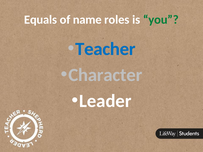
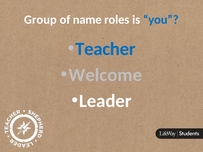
Equals: Equals -> Group
you colour: green -> blue
Character: Character -> Welcome
